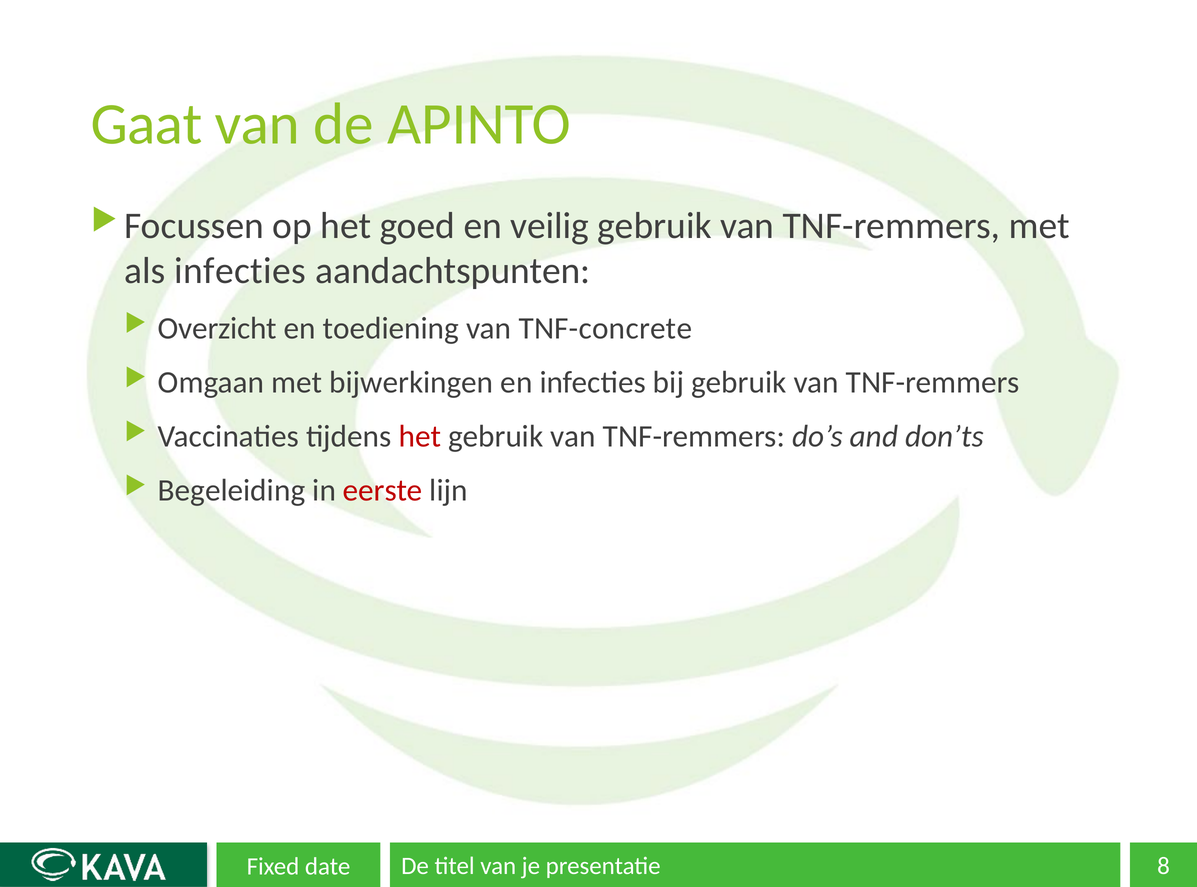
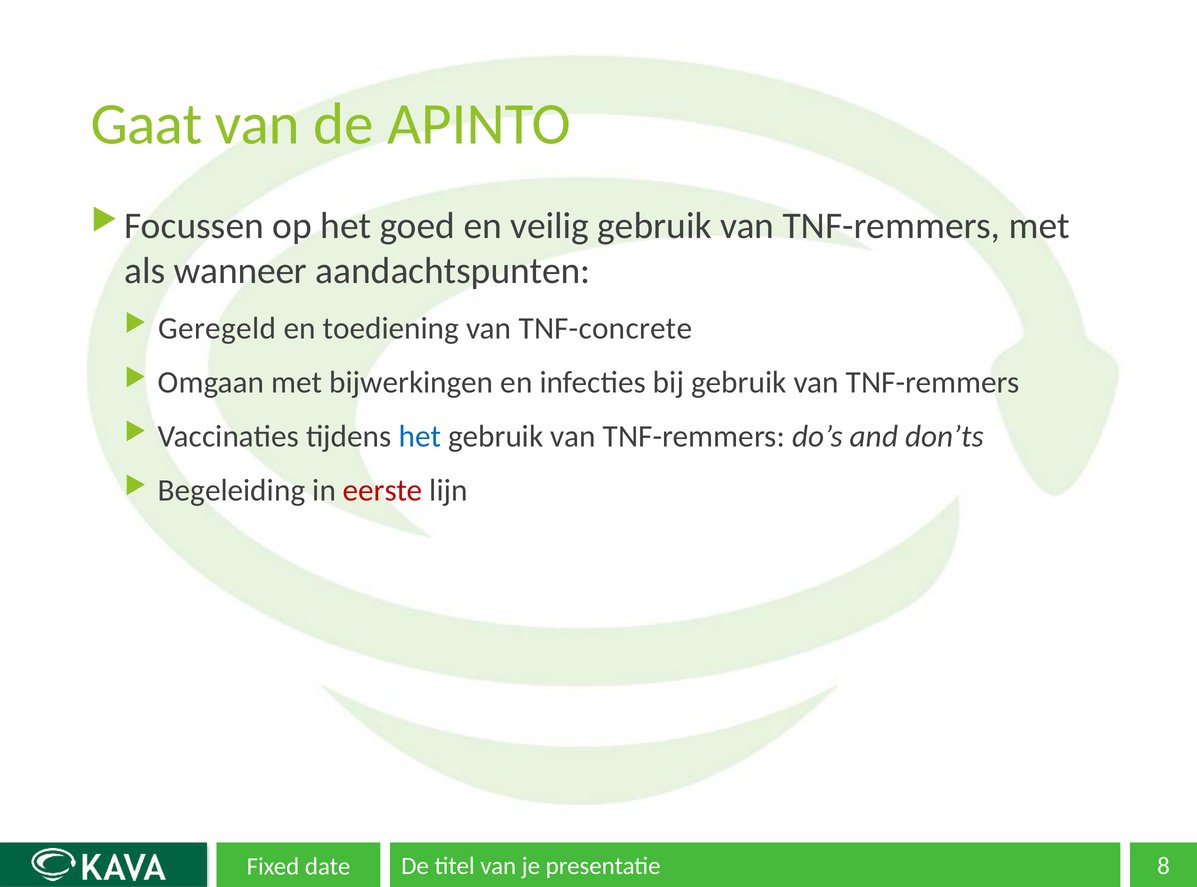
als infecties: infecties -> wanneer
Overzicht: Overzicht -> Geregeld
het at (420, 436) colour: red -> blue
